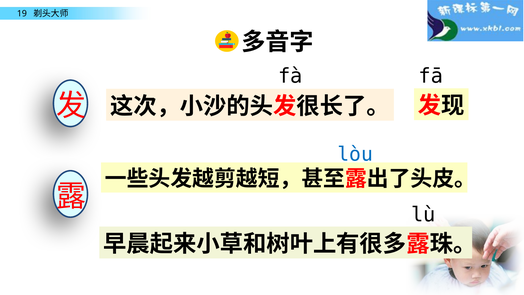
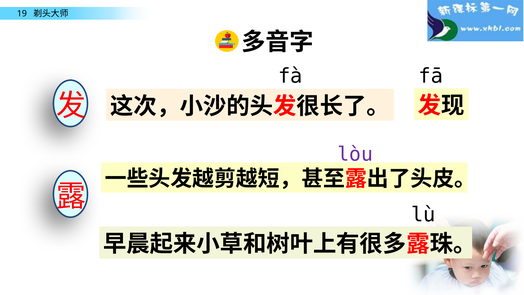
lòu colour: blue -> purple
